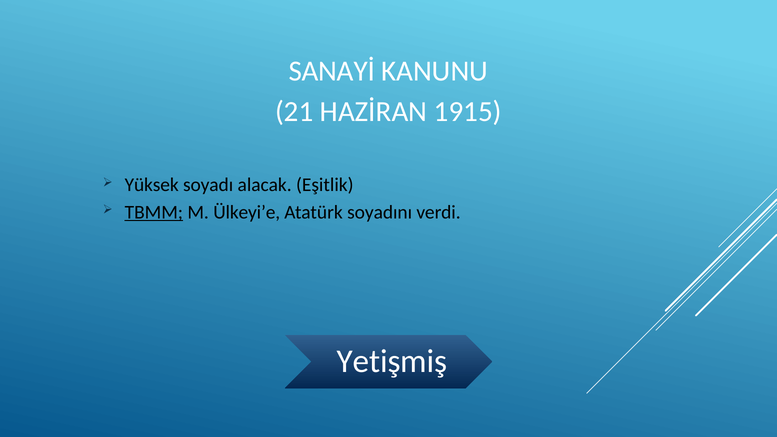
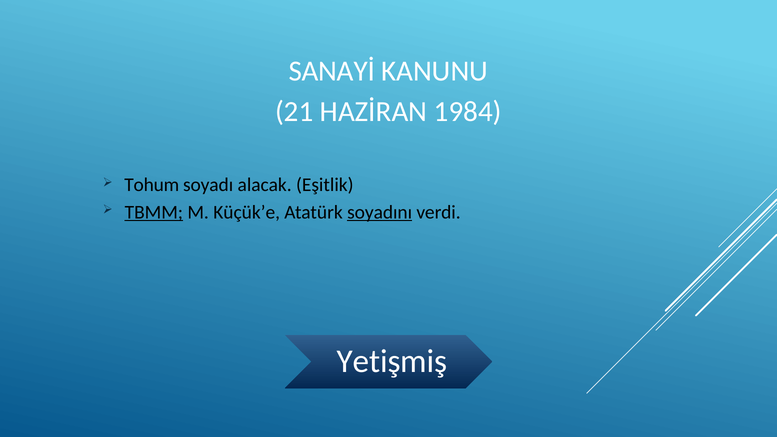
1915: 1915 -> 1984
Yüksek: Yüksek -> Tohum
Ülkeyi’e: Ülkeyi’e -> Küçük’e
soyadını underline: none -> present
